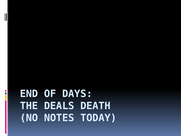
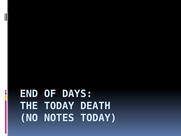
THE DEALS: DEALS -> TODAY
